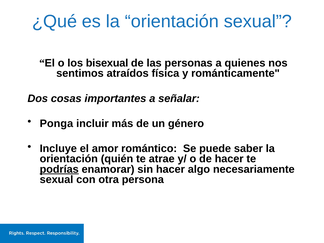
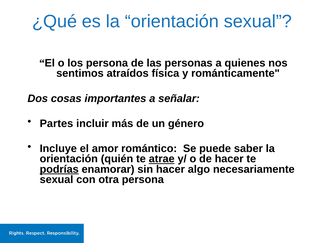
los bisexual: bisexual -> persona
Ponga: Ponga -> Partes
atrae underline: none -> present
